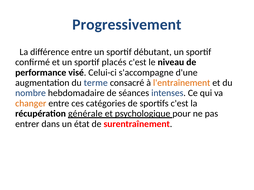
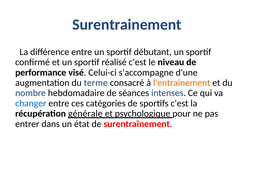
Progressivement: Progressivement -> Surentrainement
placés: placés -> réalisé
changer colour: orange -> blue
